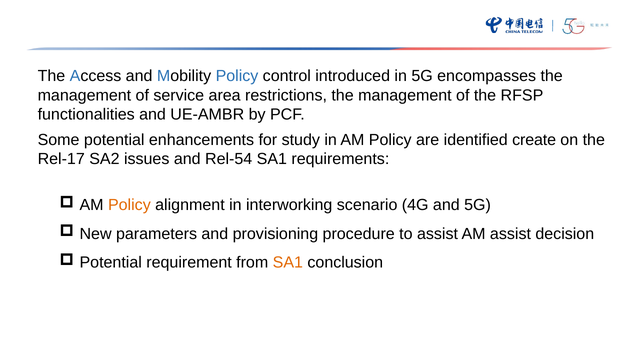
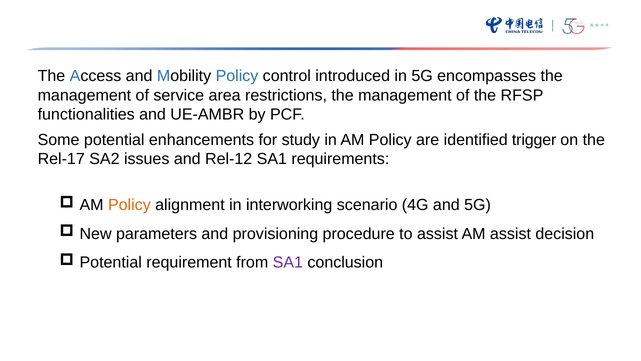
create: create -> trigger
Rel-54: Rel-54 -> Rel-12
SA1 at (288, 262) colour: orange -> purple
